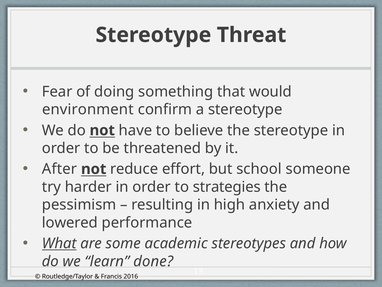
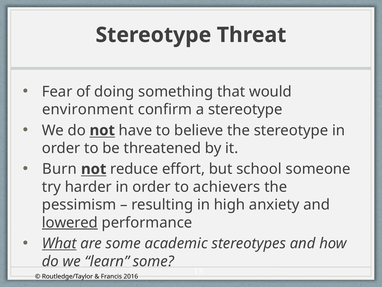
After: After -> Burn
strategies: strategies -> achievers
lowered underline: none -> present
learn done: done -> some
